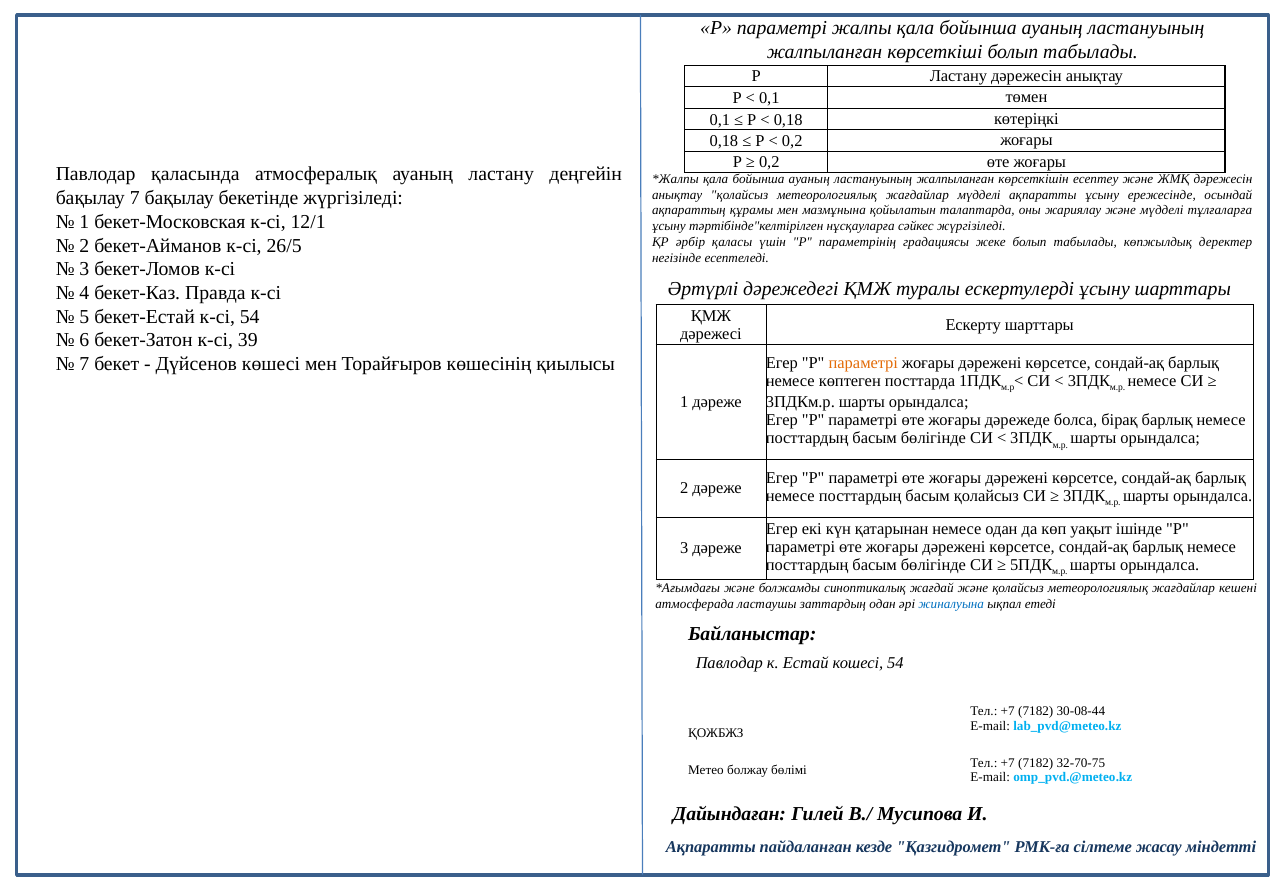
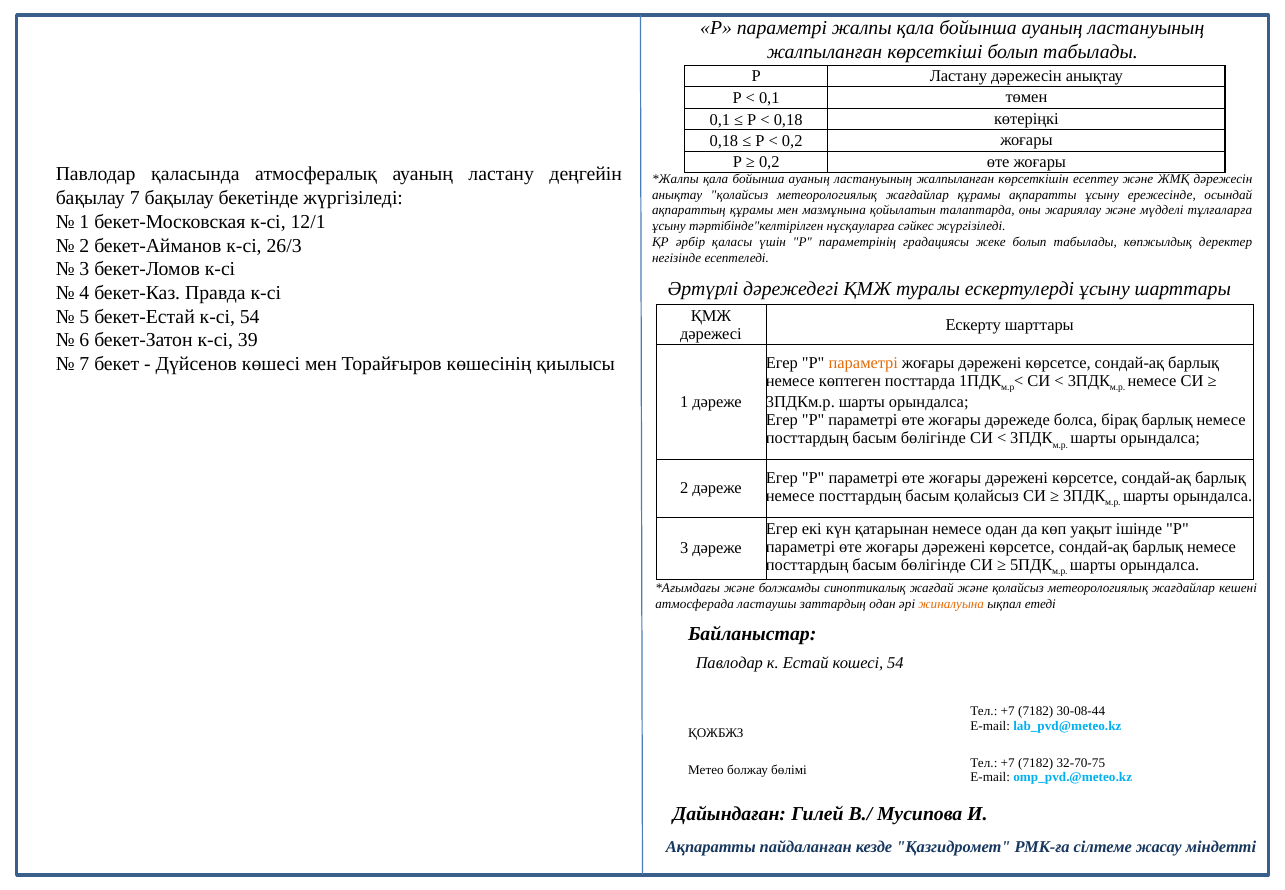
жағдайлар мүдделі: мүдделі -> құрамы
26/5: 26/5 -> 26/3
жиналуына colour: blue -> orange
